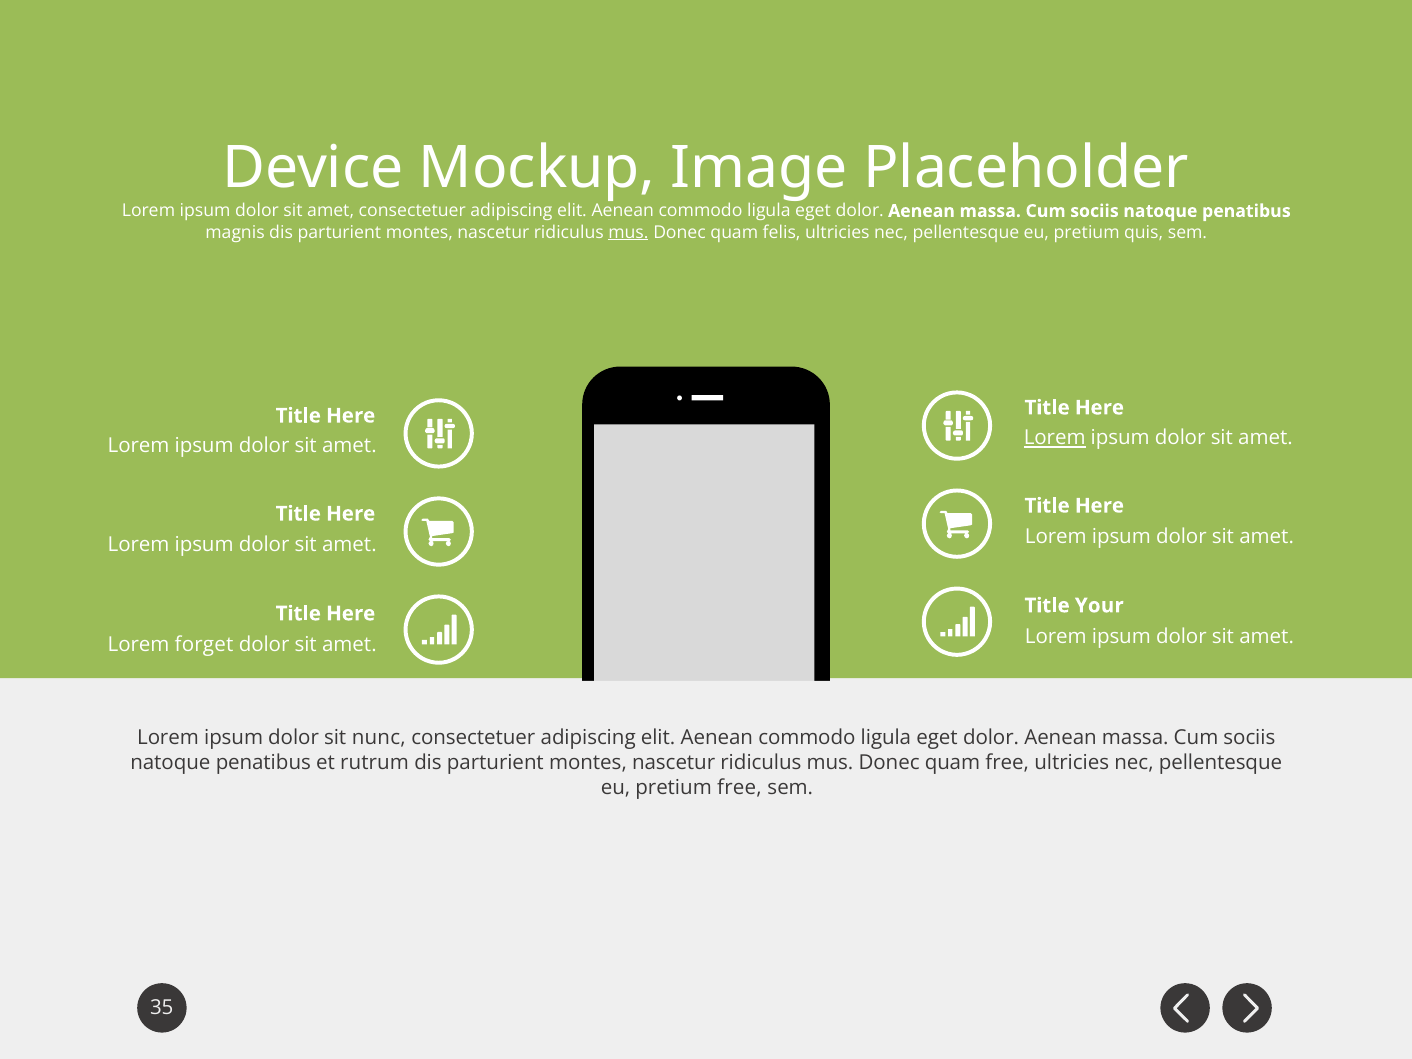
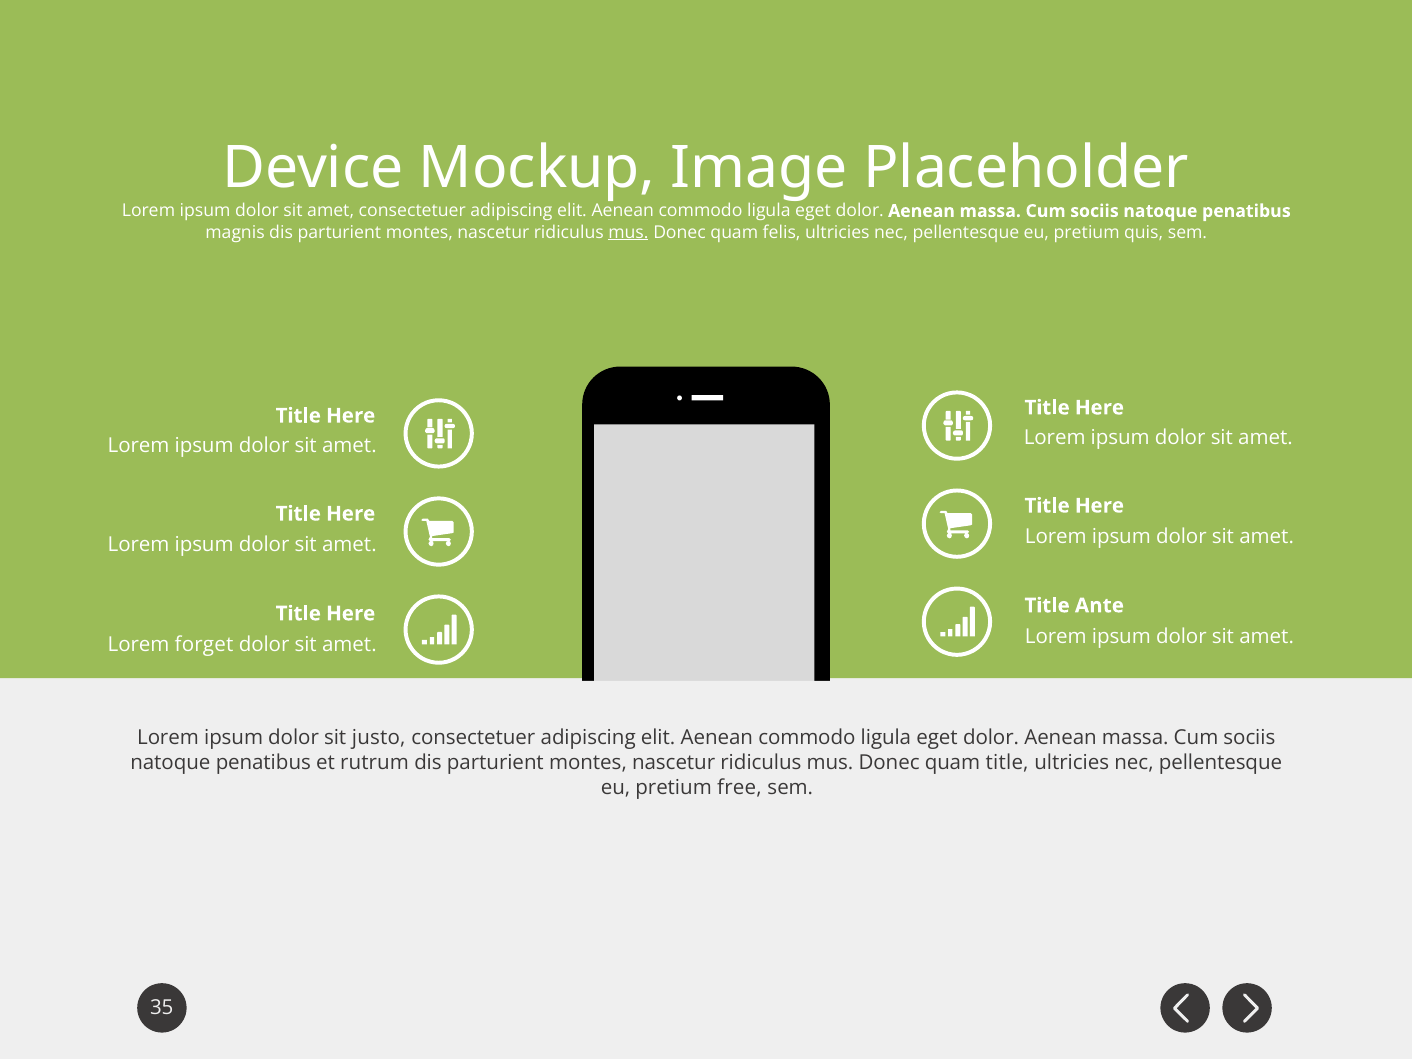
Lorem at (1055, 438) underline: present -> none
Your: Your -> Ante
nunc: nunc -> justo
quam free: free -> title
